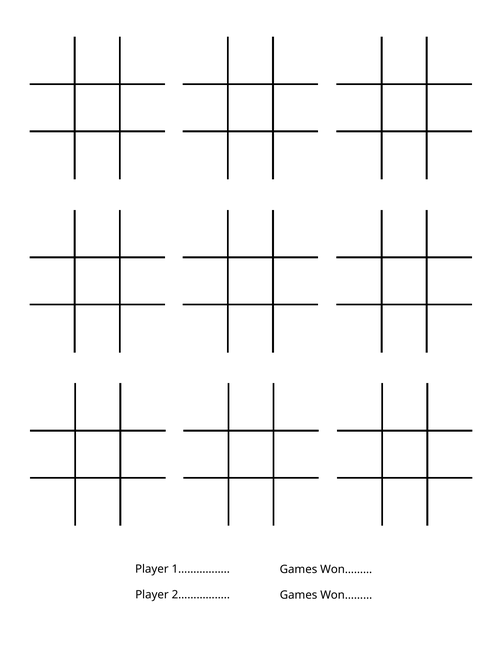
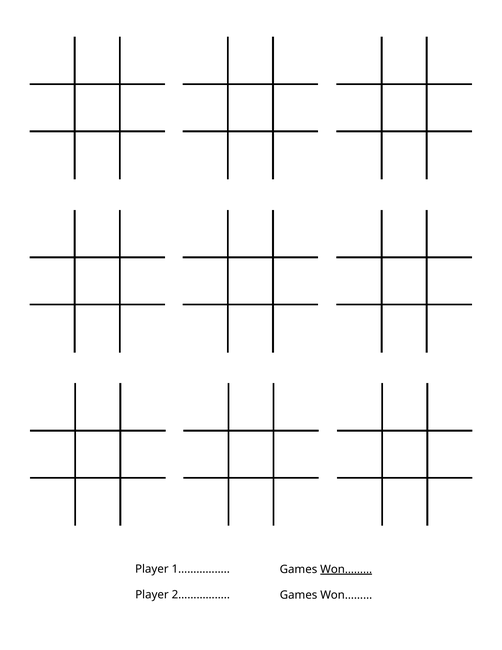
Won……… at (346, 569) underline: none -> present
